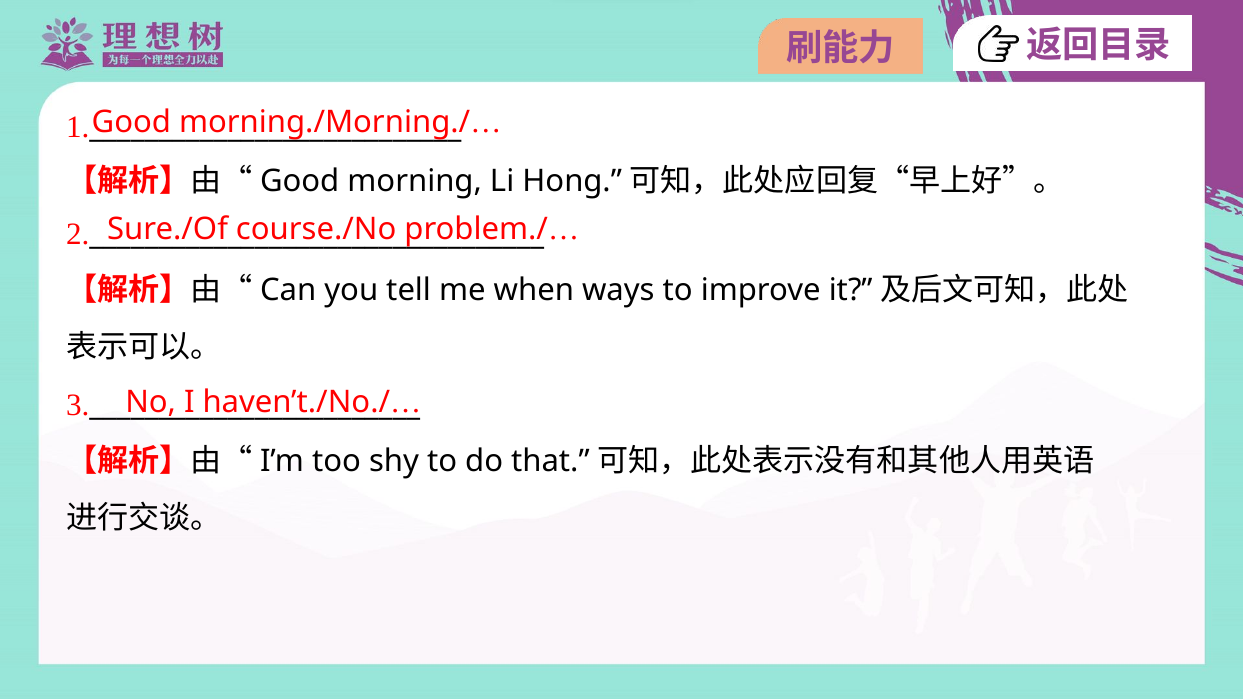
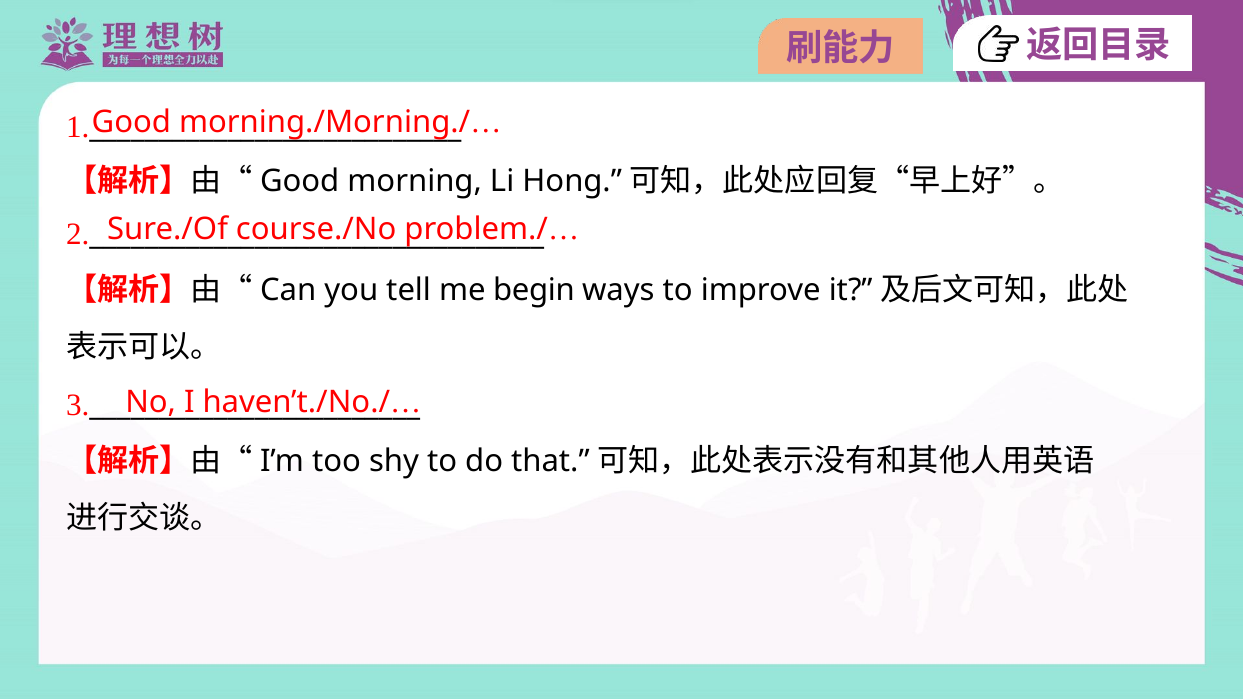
when: when -> begin
